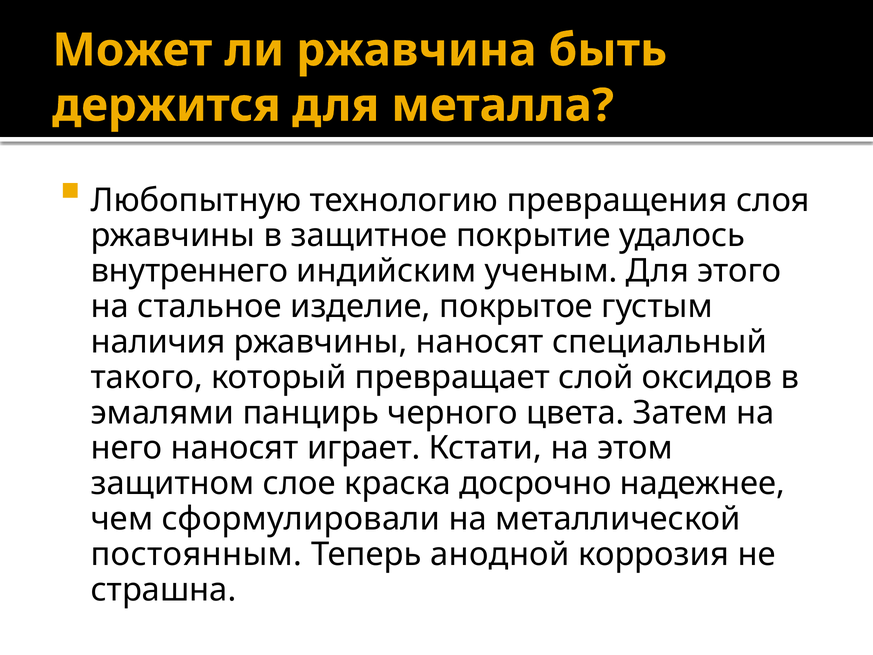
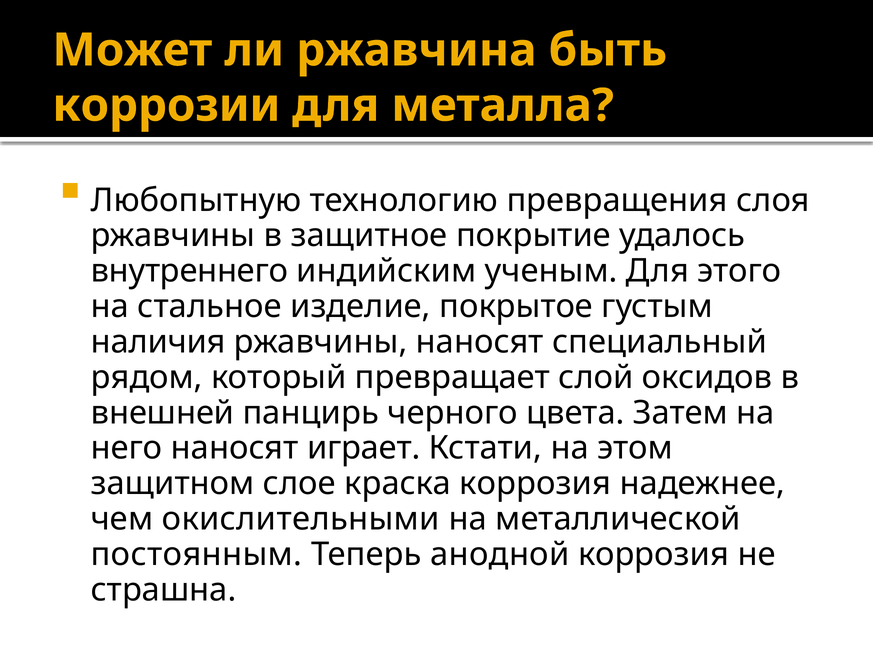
держится: держится -> коррозии
такого: такого -> рядом
эмалями: эмалями -> внешней
досрочно: досрочно -> коррозия
сформулировали: сформулировали -> окислительными
